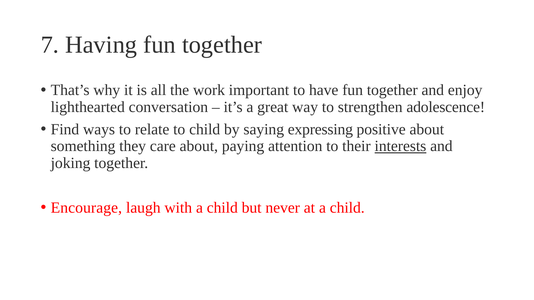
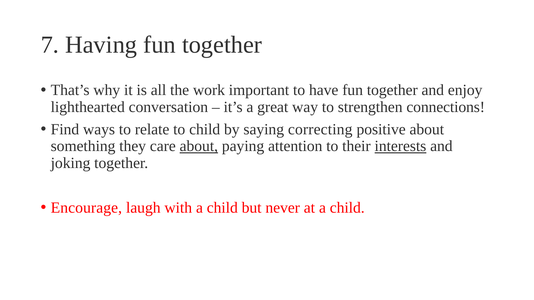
adolescence: adolescence -> connections
expressing: expressing -> correcting
about at (199, 146) underline: none -> present
